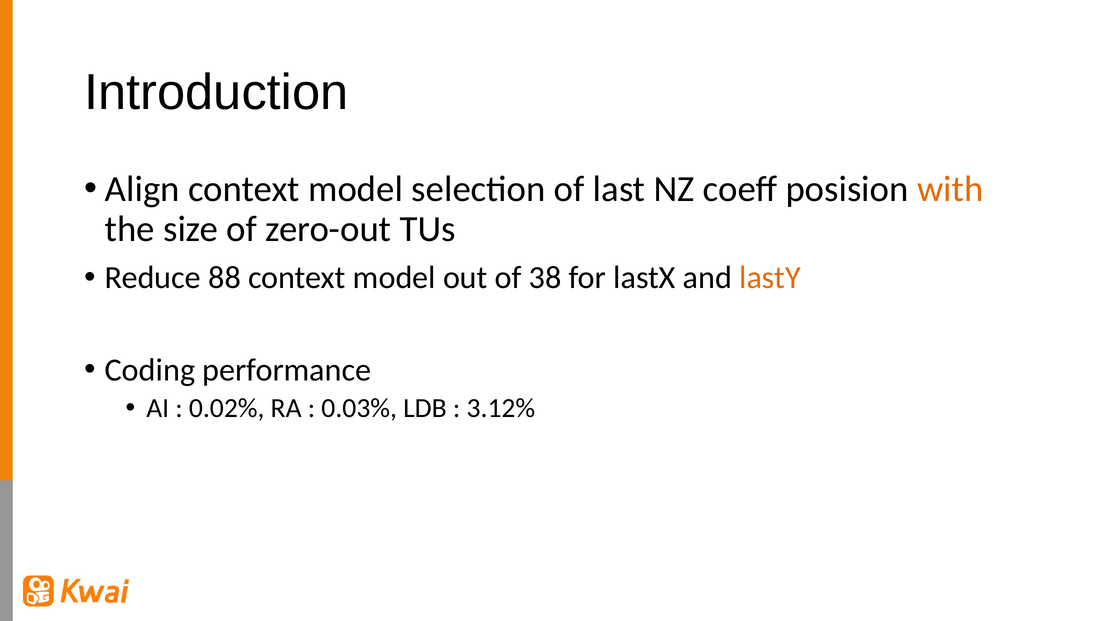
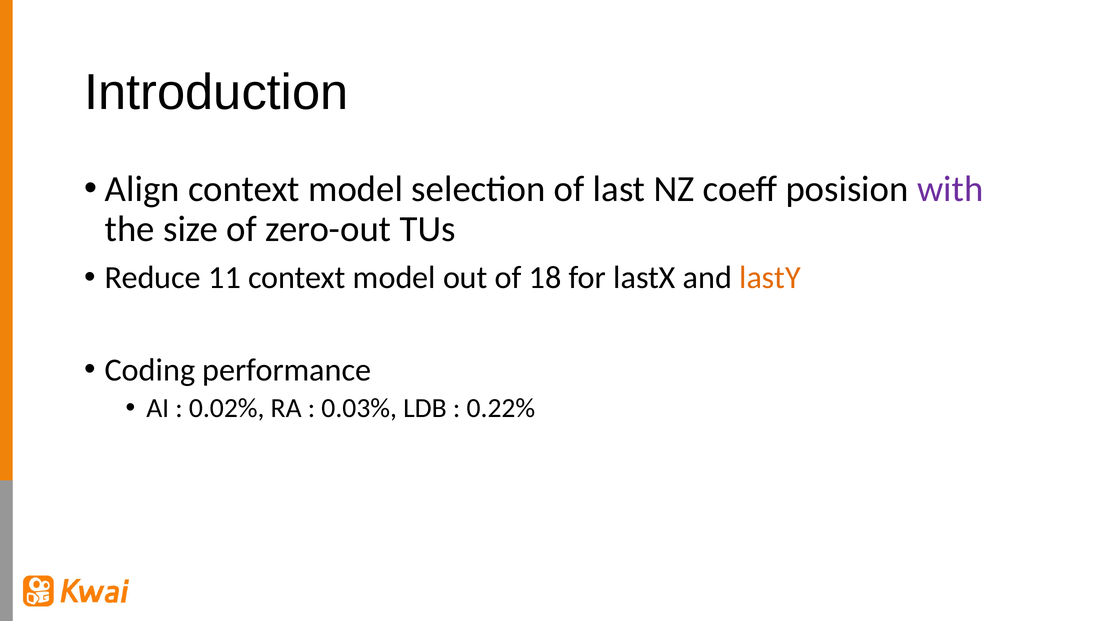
with colour: orange -> purple
88: 88 -> 11
38: 38 -> 18
3.12%: 3.12% -> 0.22%
